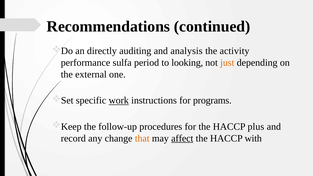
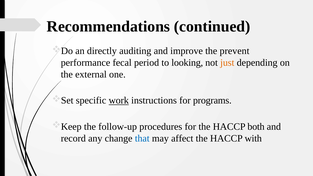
analysis: analysis -> improve
activity: activity -> prevent
sulfa: sulfa -> fecal
plus: plus -> both
that colour: orange -> blue
affect underline: present -> none
